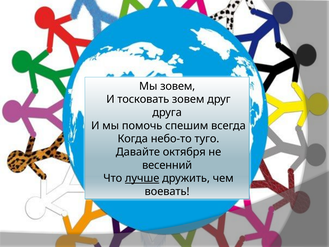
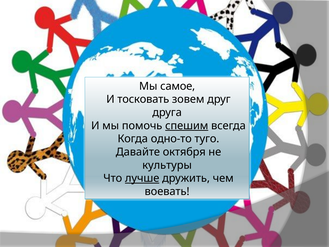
Мы зовем: зовем -> самое
спешим underline: none -> present
небо-то: небо-то -> одно-то
весенний: весенний -> культуры
